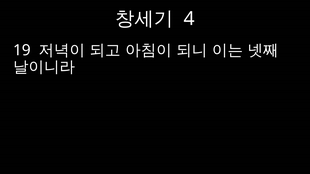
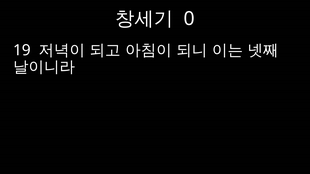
4: 4 -> 0
